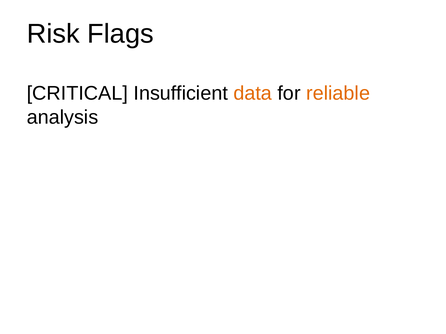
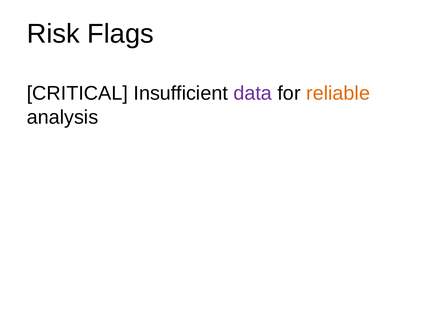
data colour: orange -> purple
